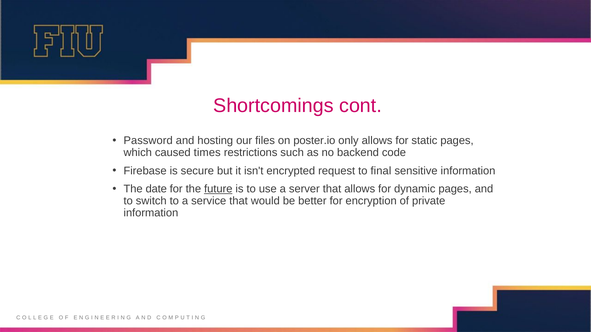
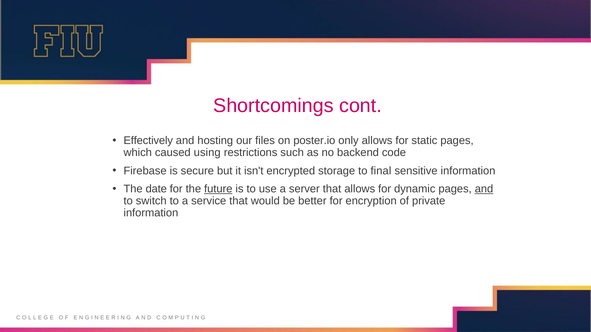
Password: Password -> Effectively
times: times -> using
request: request -> storage
and at (484, 189) underline: none -> present
